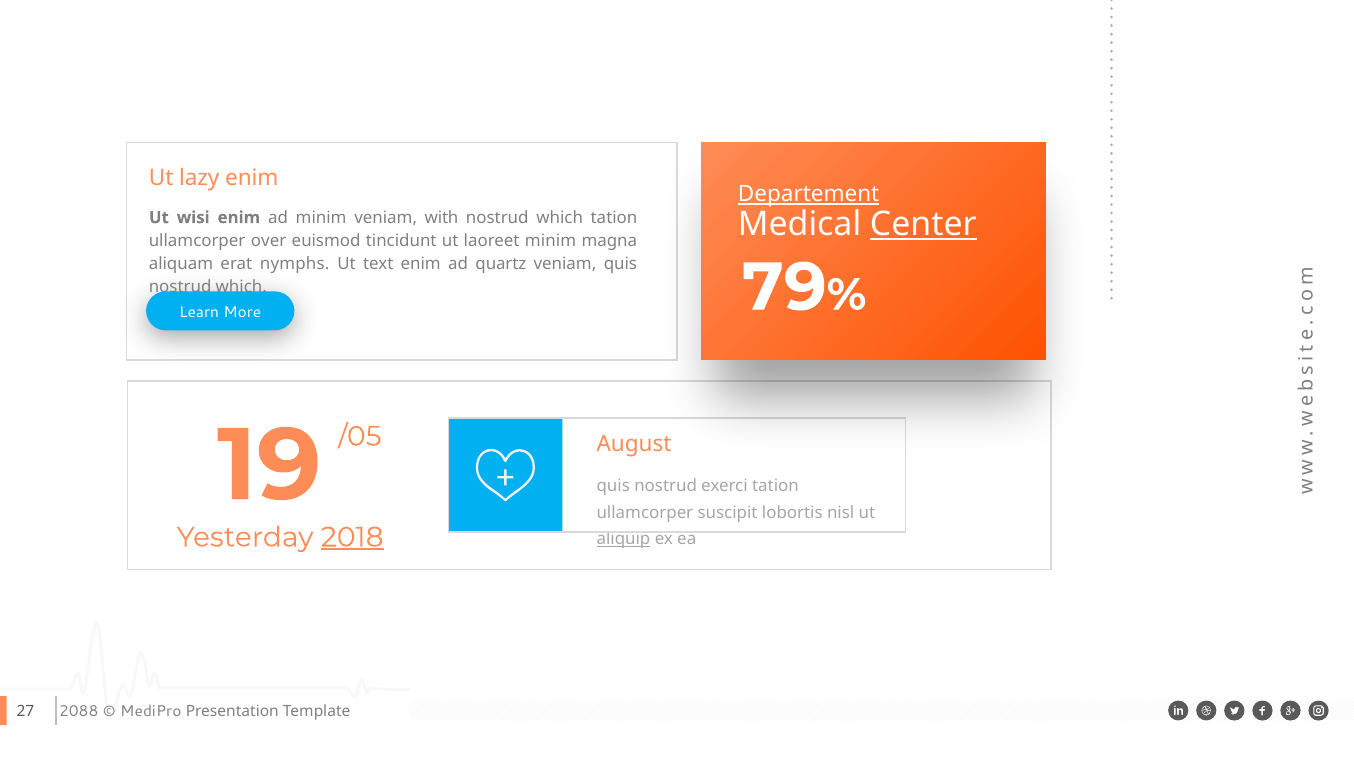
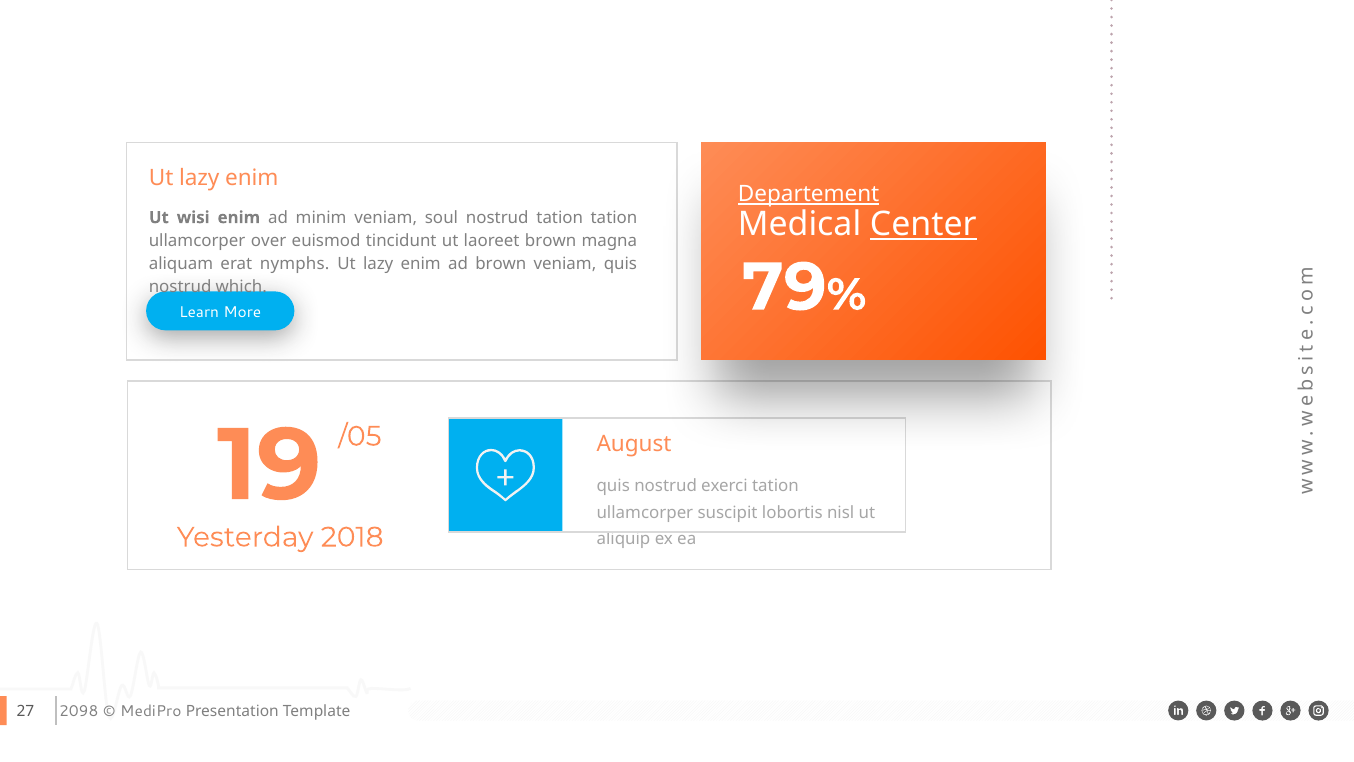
with: with -> soul
which at (560, 217): which -> tation
laoreet minim: minim -> brown
text at (378, 264): text -> lazy
ad quartz: quartz -> brown
2018 underline: present -> none
aliquip underline: present -> none
2088: 2088 -> 2098
